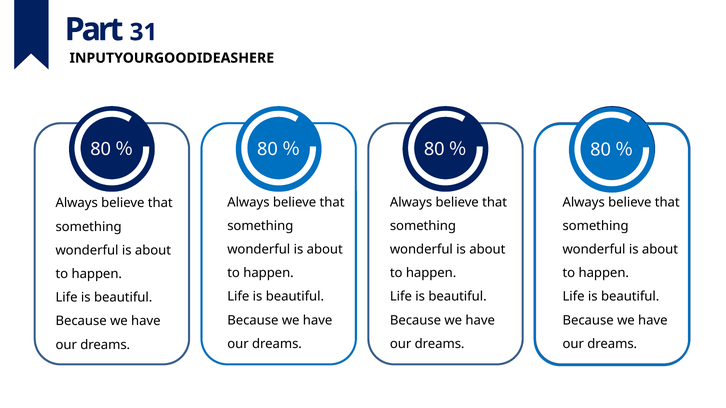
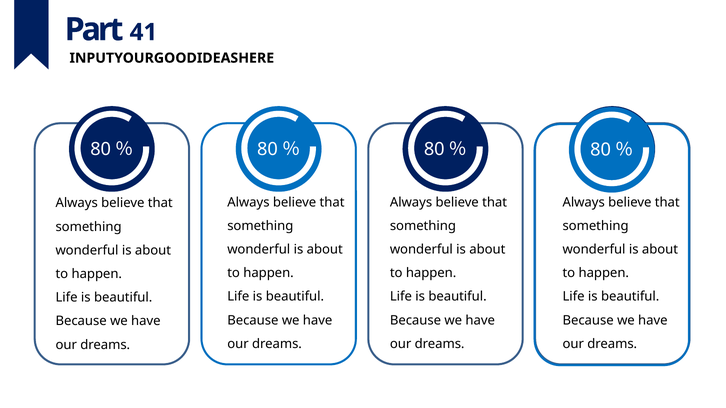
31: 31 -> 41
